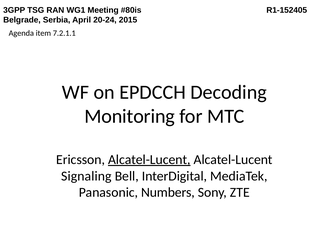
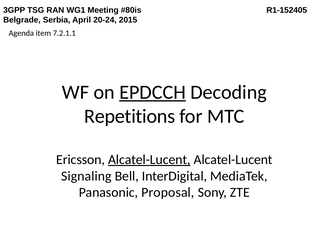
EPDCCH underline: none -> present
Monitoring: Monitoring -> Repetitions
Numbers: Numbers -> Proposal
